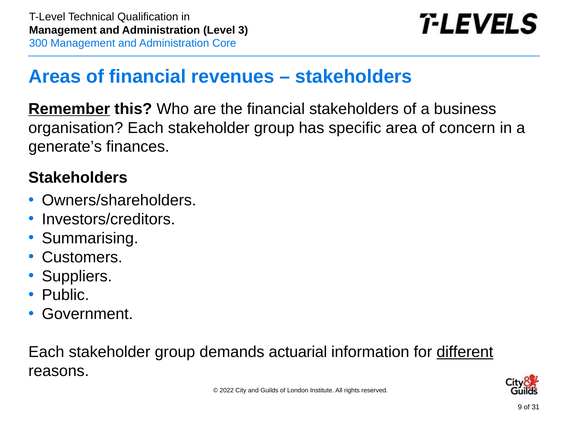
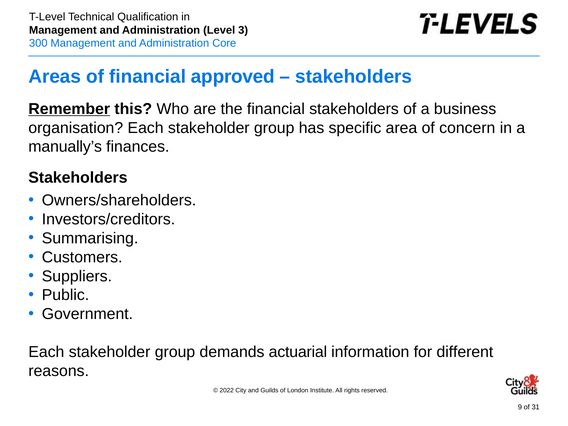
revenues: revenues -> approved
generate’s: generate’s -> manually’s
different underline: present -> none
